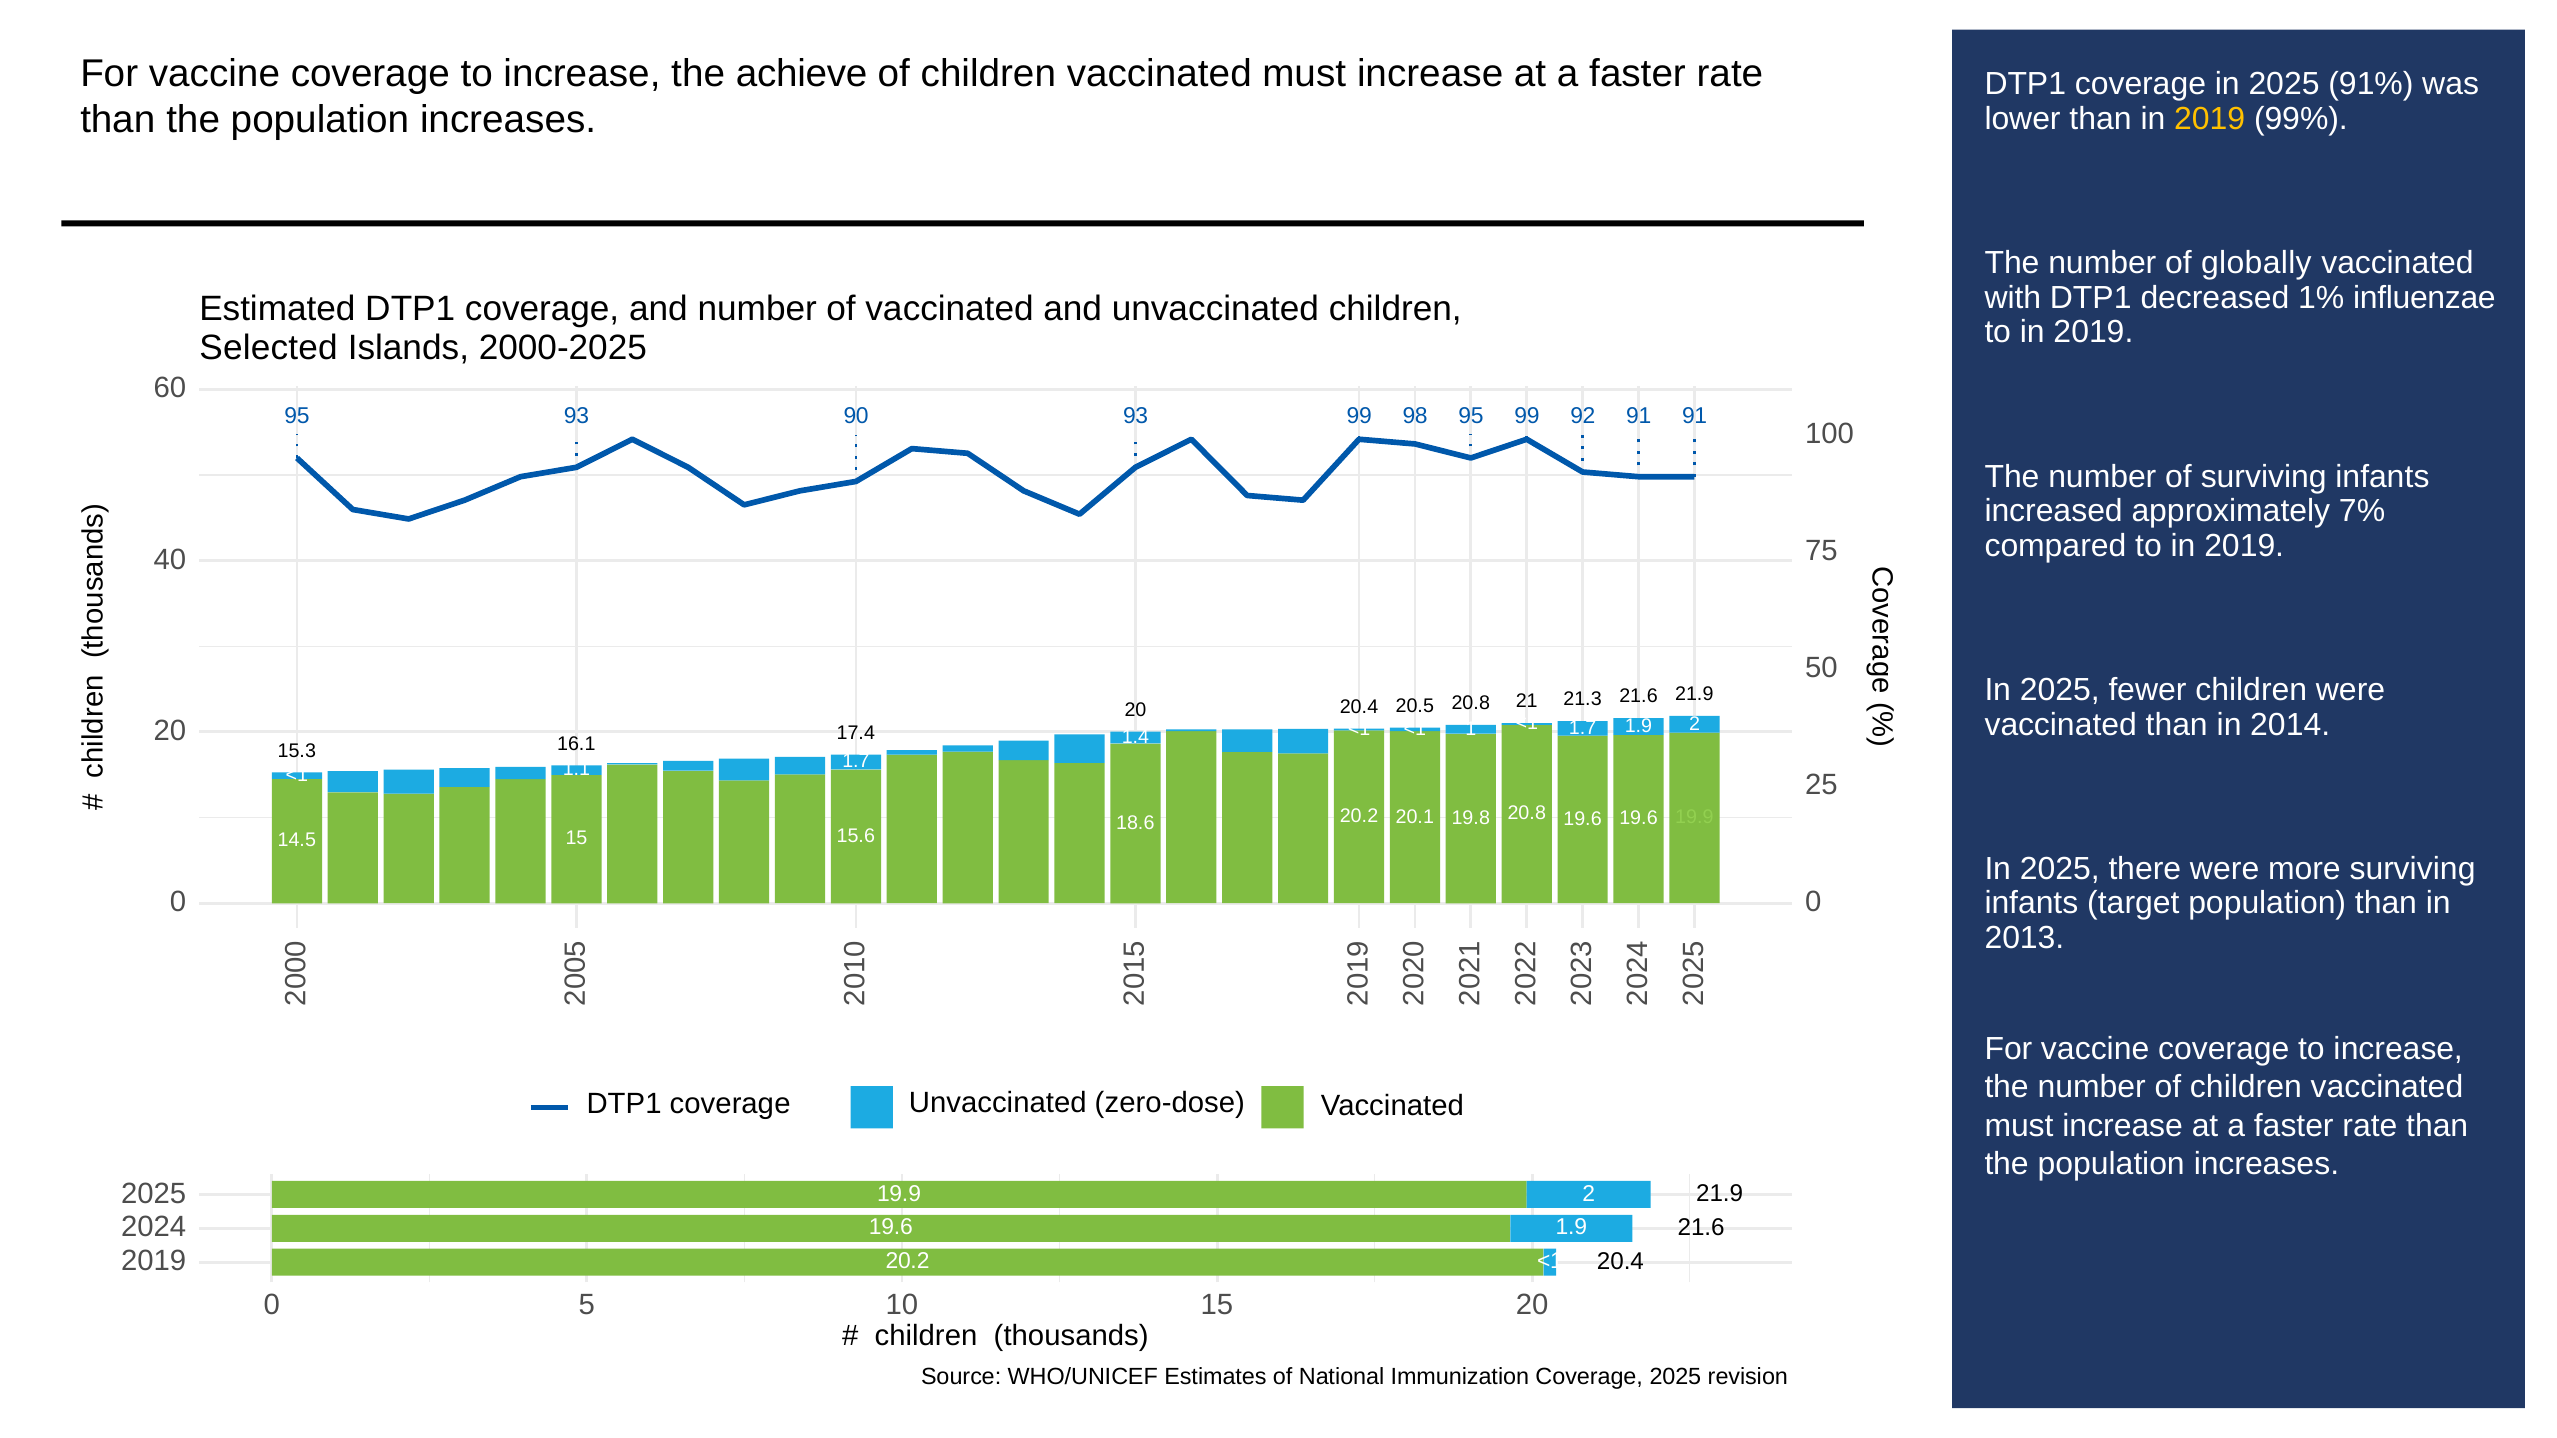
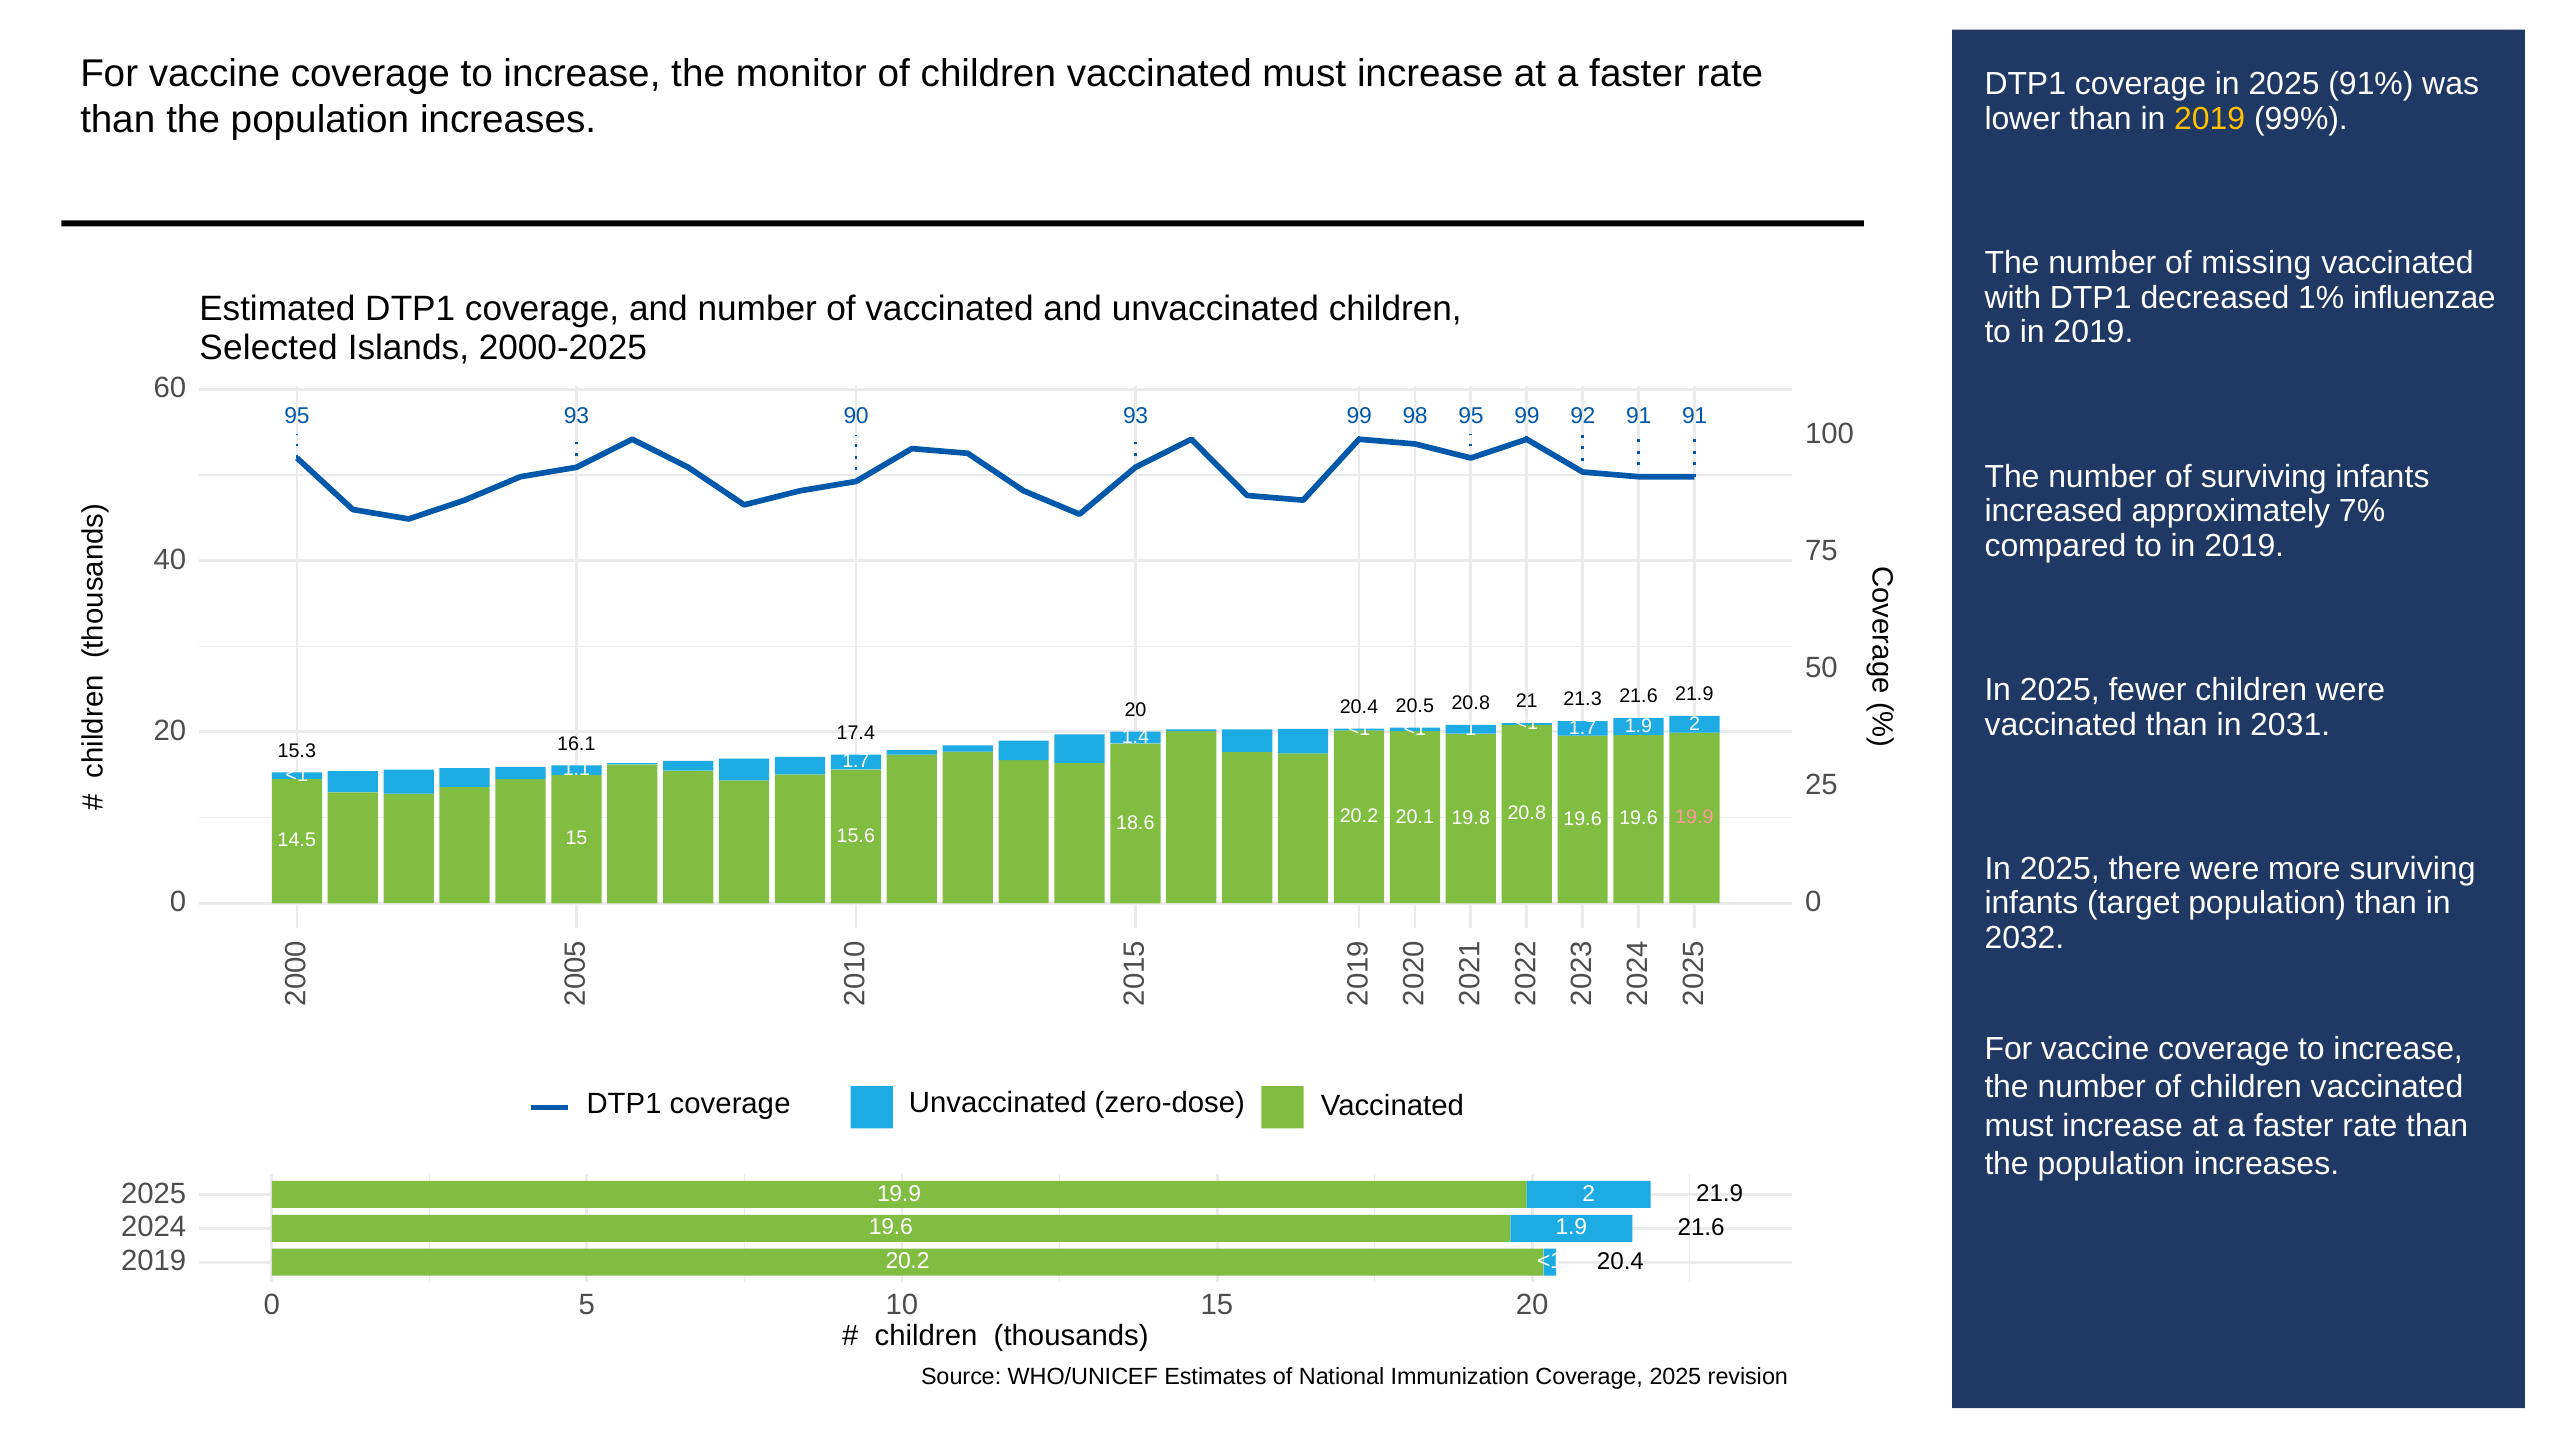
achieve: achieve -> monitor
globally: globally -> missing
2014: 2014 -> 2031
19.9 at (1694, 817) colour: light green -> pink
2013: 2013 -> 2032
